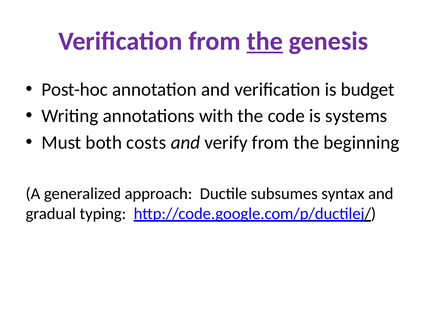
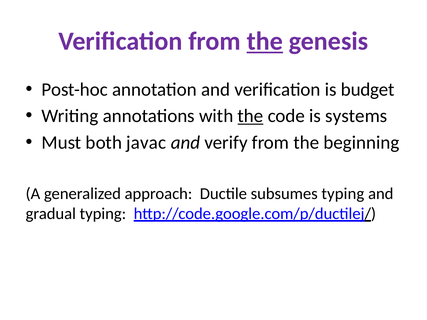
the at (250, 116) underline: none -> present
costs: costs -> javac
subsumes syntax: syntax -> typing
